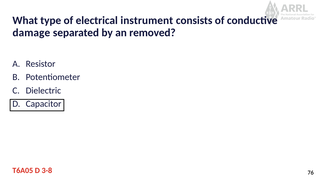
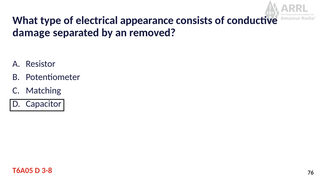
instrument: instrument -> appearance
Dielectric: Dielectric -> Matching
